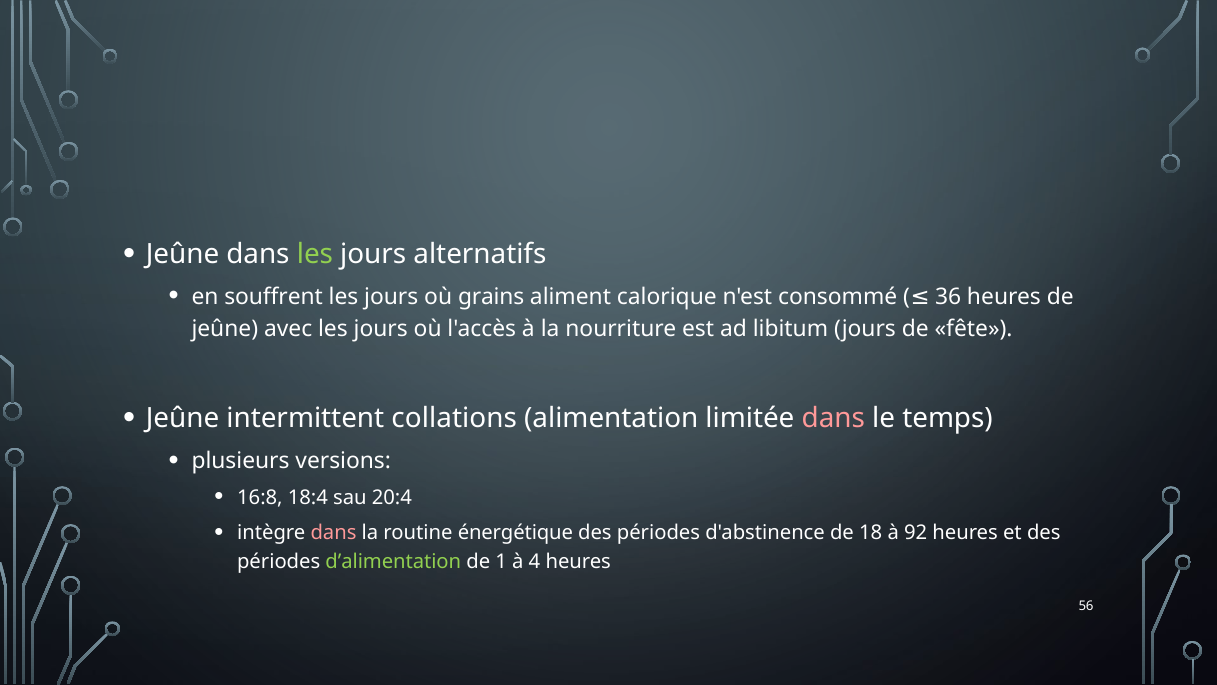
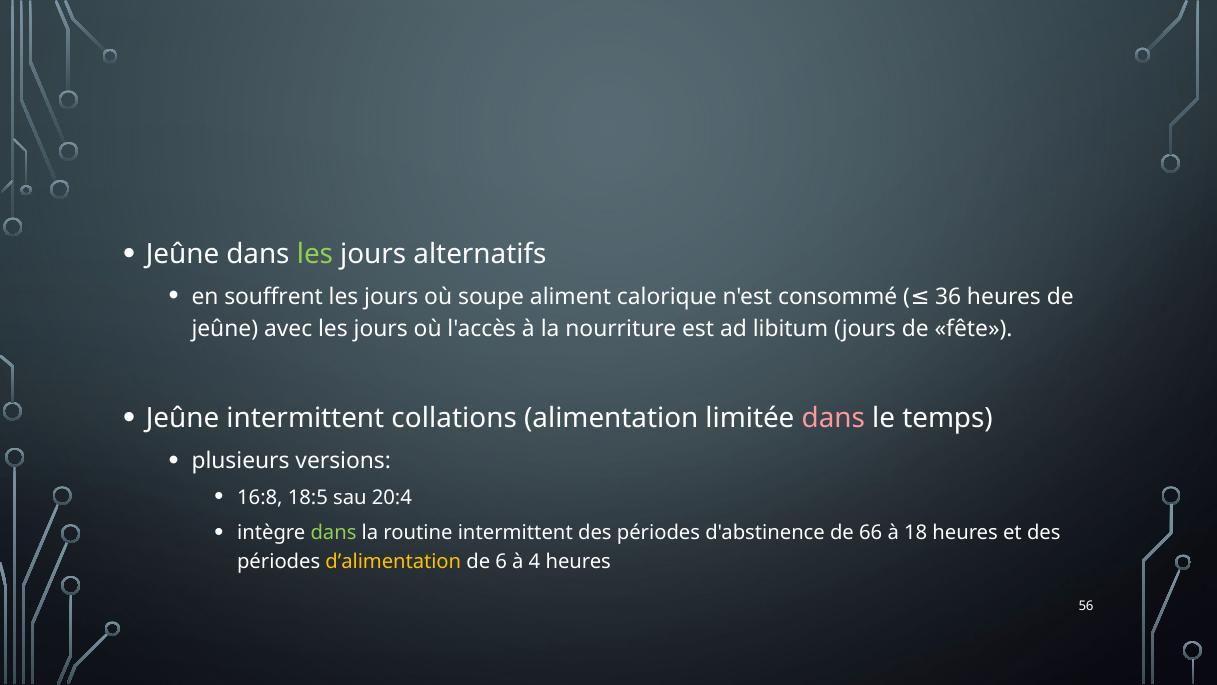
grains: grains -> soupe
18:4: 18:4 -> 18:5
dans at (334, 533) colour: pink -> light green
routine énergétique: énergétique -> intermittent
18: 18 -> 66
92: 92 -> 18
d’alimentation colour: light green -> yellow
1: 1 -> 6
